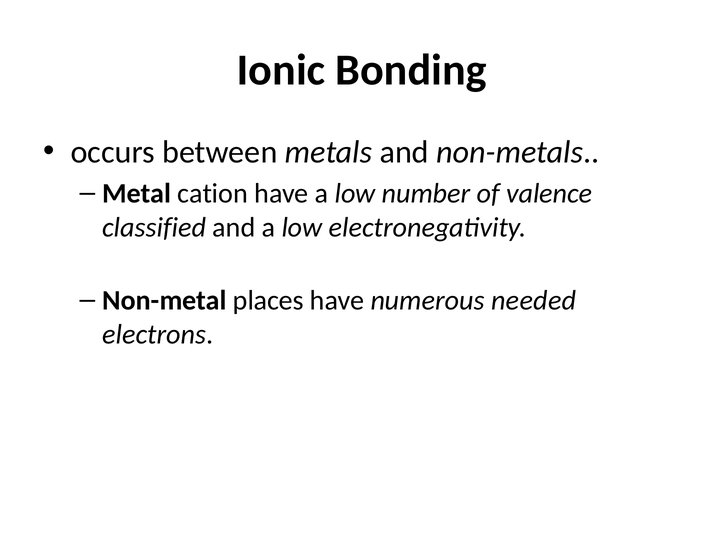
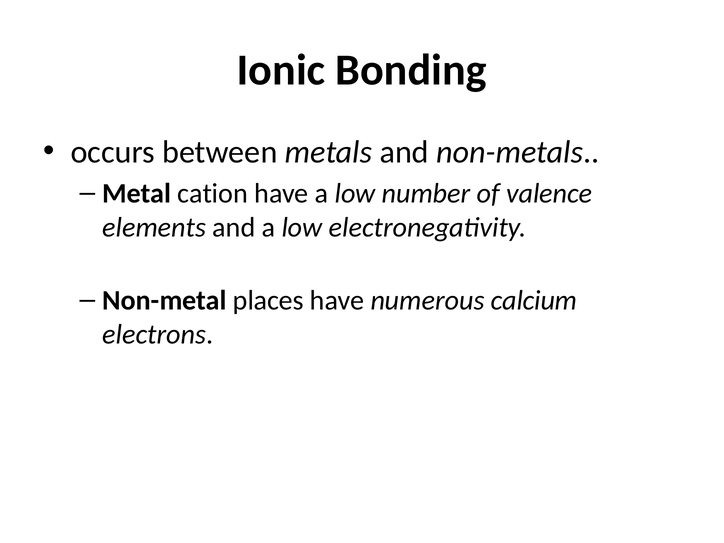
classified: classified -> elements
needed: needed -> calcium
